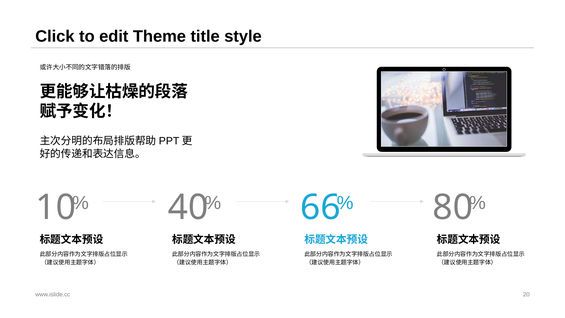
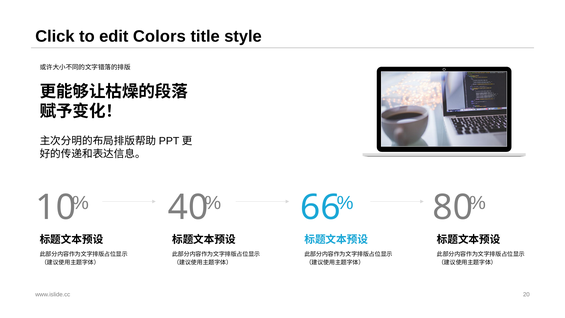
Theme: Theme -> Colors
